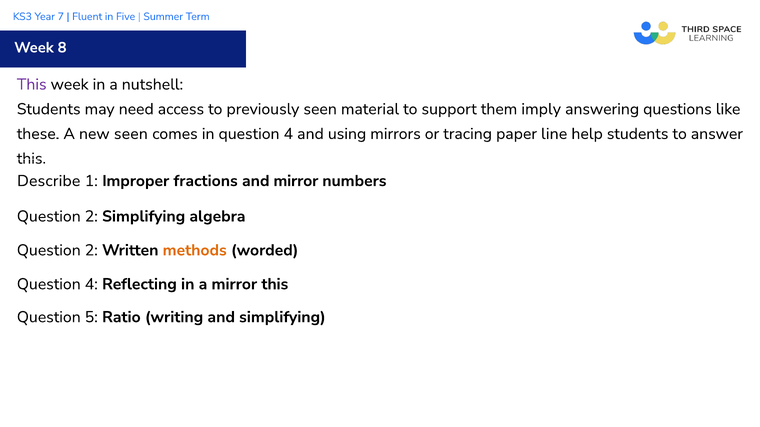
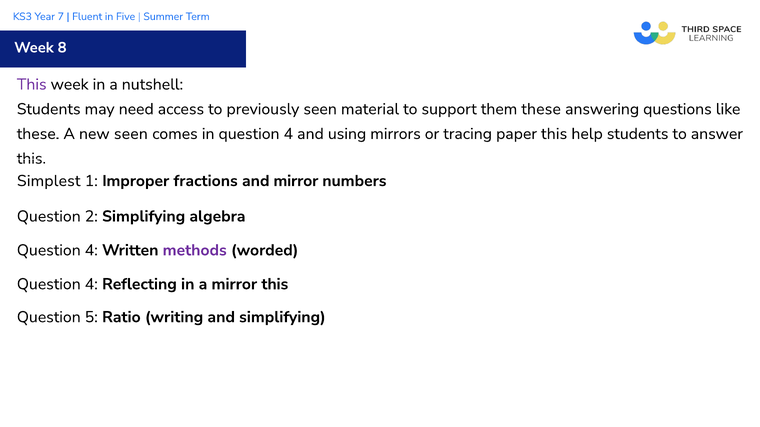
them imply: imply -> these
paper line: line -> this
Describe: Describe -> Simplest
2 at (91, 250): 2 -> 4
methods colour: orange -> purple
